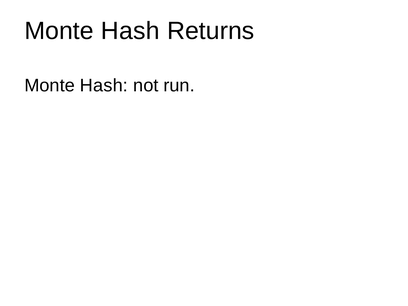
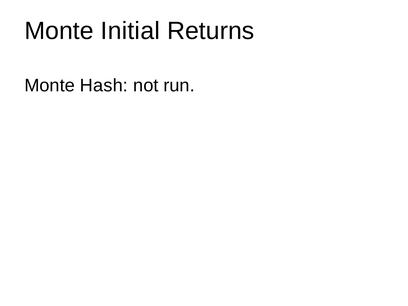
Hash at (130, 31): Hash -> Initial
